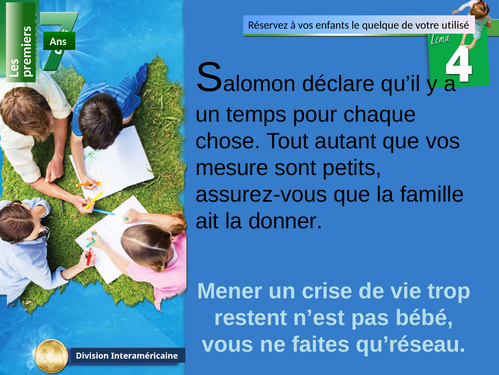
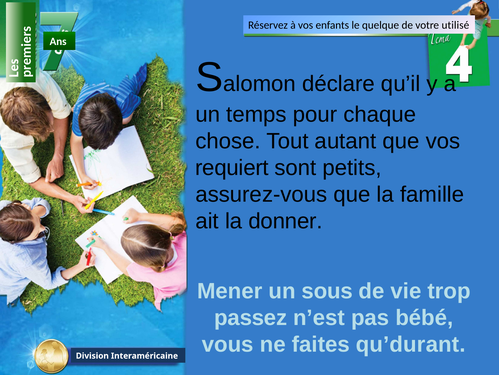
mesure: mesure -> requiert
crise: crise -> sous
restent: restent -> passez
qu’réseau: qu’réseau -> qu’durant
